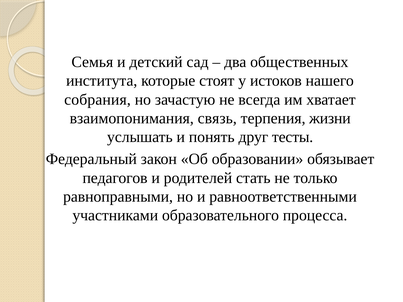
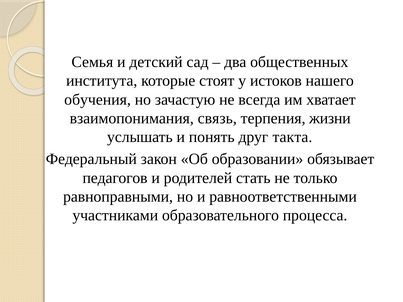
собрания: собрания -> обучения
тесты: тесты -> такта
